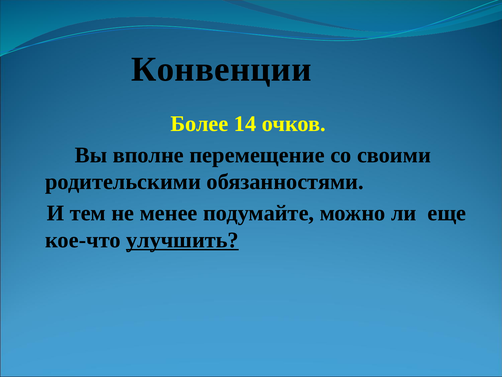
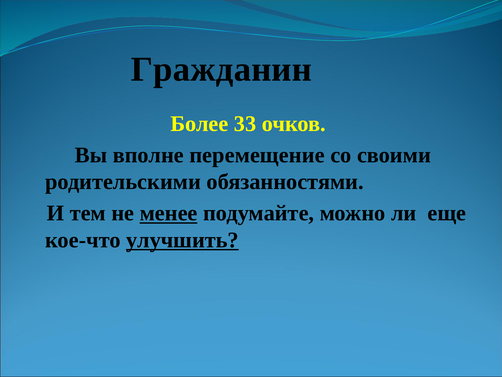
Конвенции: Конвенции -> Гражданин
14: 14 -> 33
менее underline: none -> present
